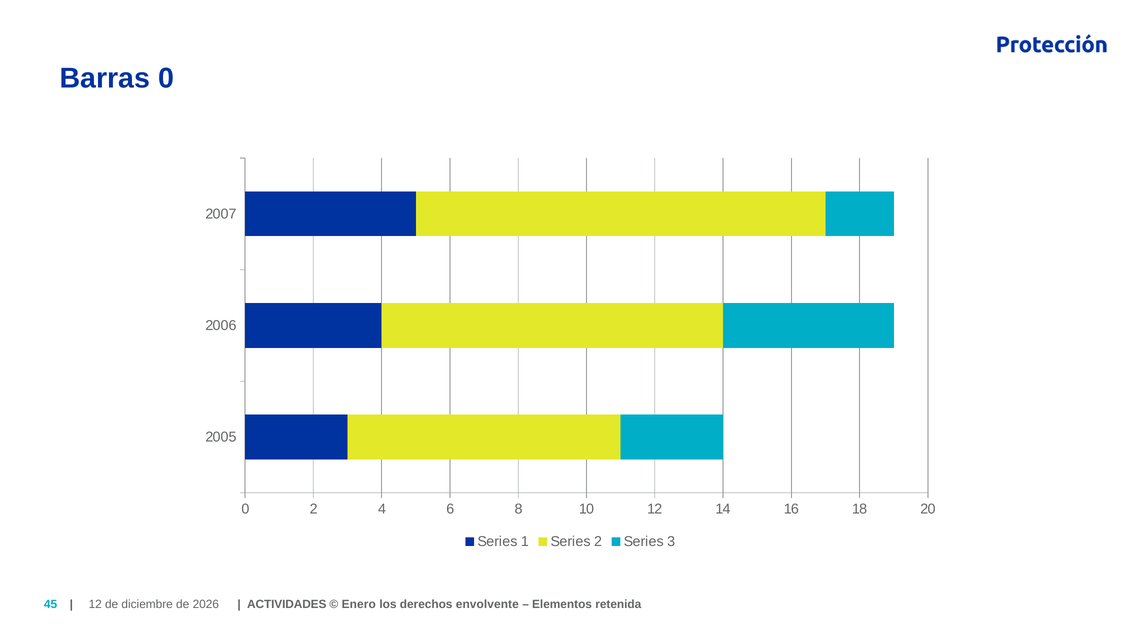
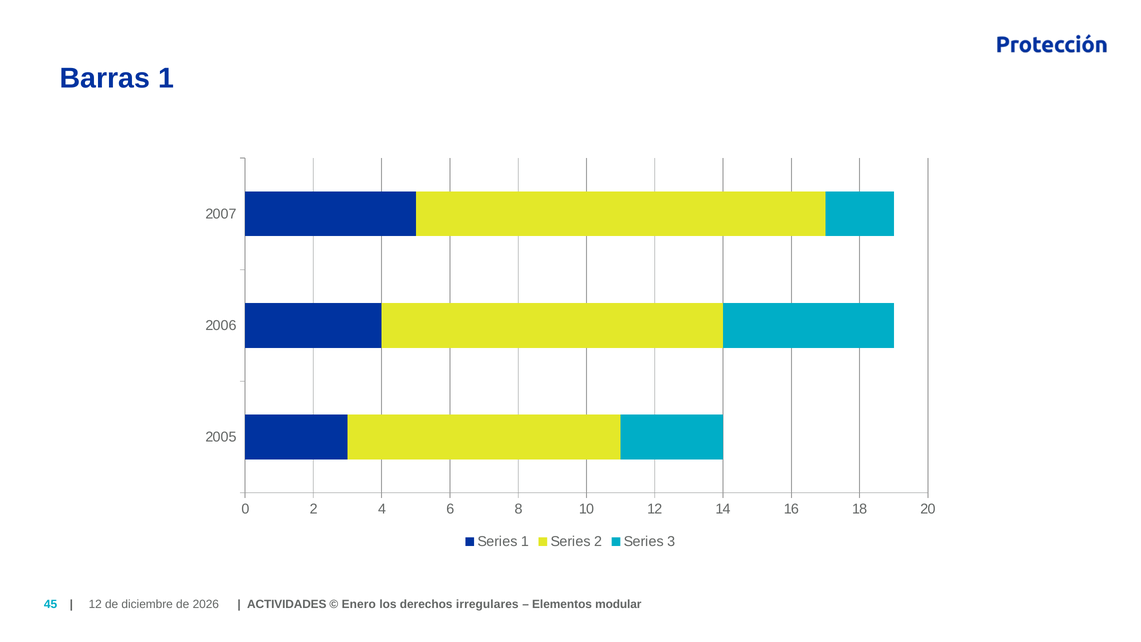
Barras 0: 0 -> 1
envolvente: envolvente -> irregulares
retenida: retenida -> modular
